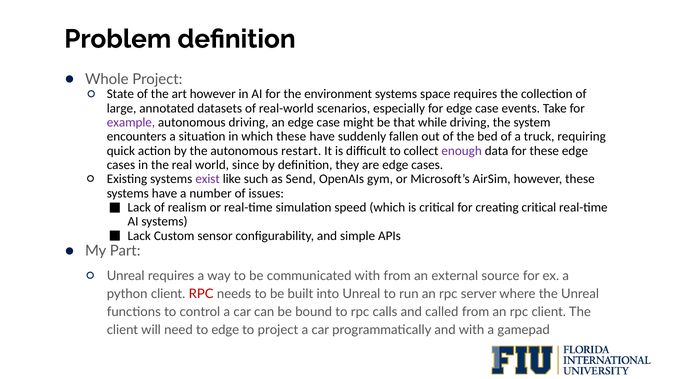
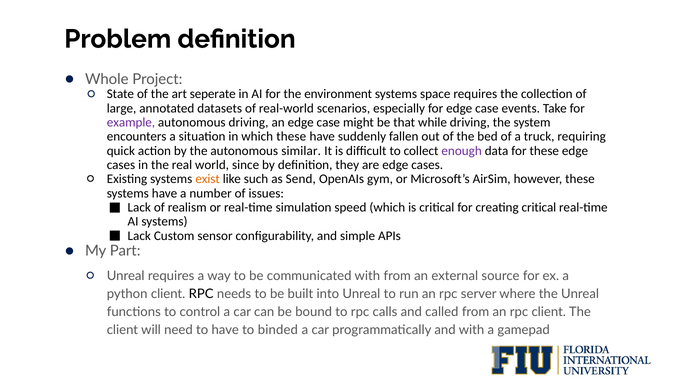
art however: however -> seperate
restart: restart -> similar
exist colour: purple -> orange
RPC at (201, 294) colour: red -> black
to edge: edge -> have
to project: project -> binded
